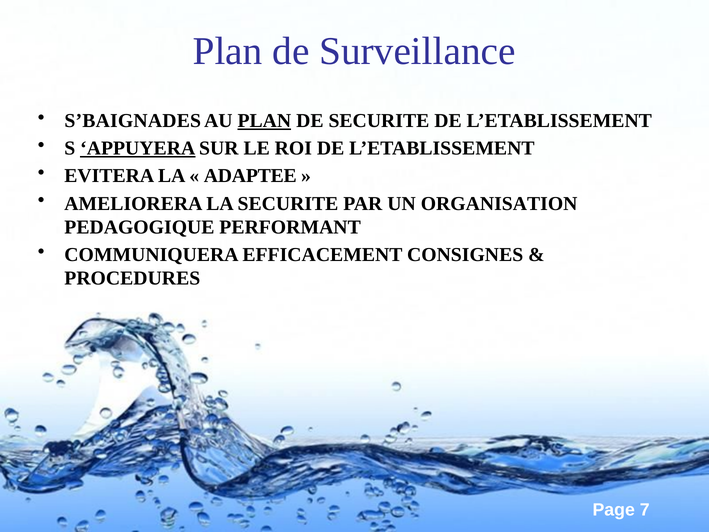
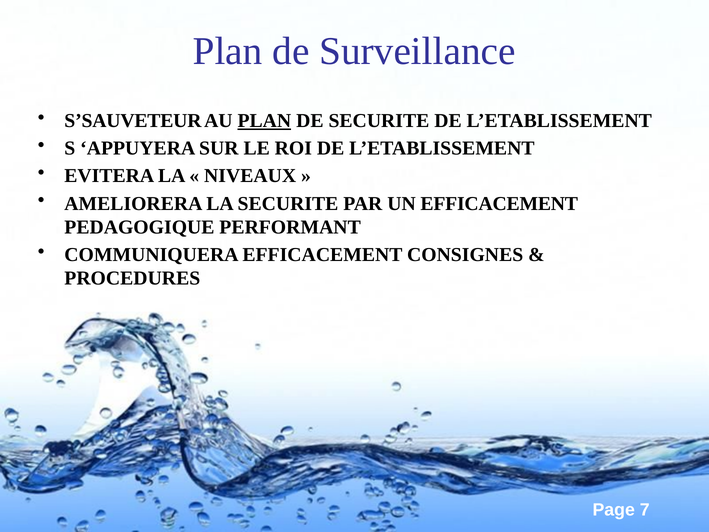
S’BAIGNADES: S’BAIGNADES -> S’SAUVETEUR
APPUYERA underline: present -> none
ADAPTEE: ADAPTEE -> NIVEAUX
UN ORGANISATION: ORGANISATION -> EFFICACEMENT
